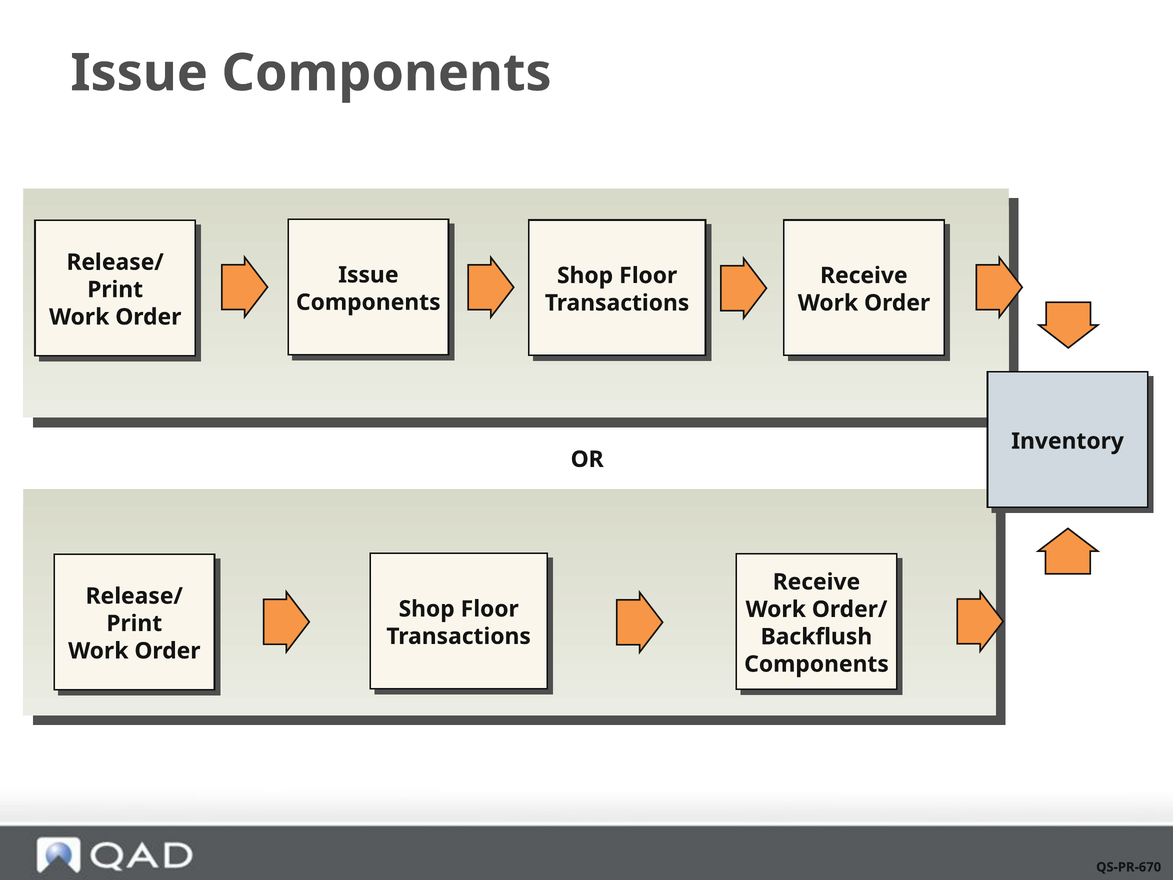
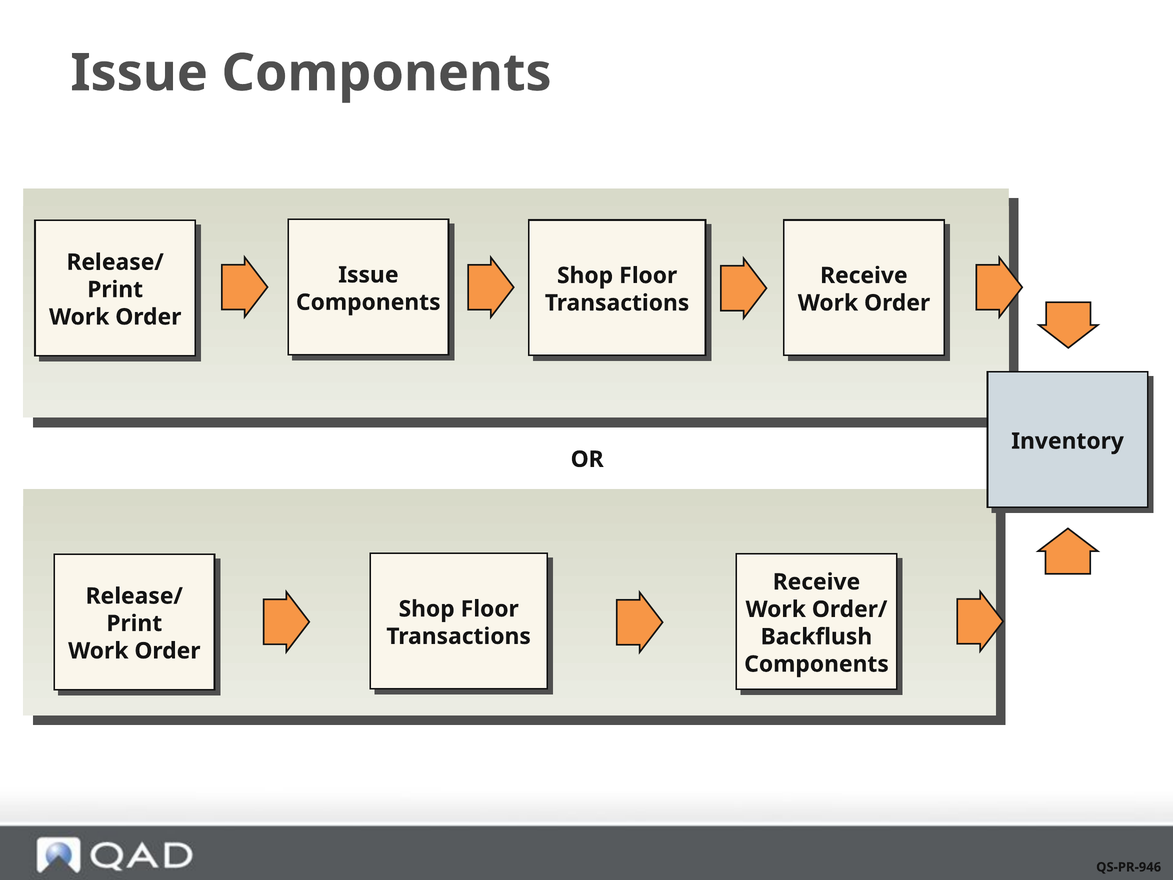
QS-PR-670: QS-PR-670 -> QS-PR-946
